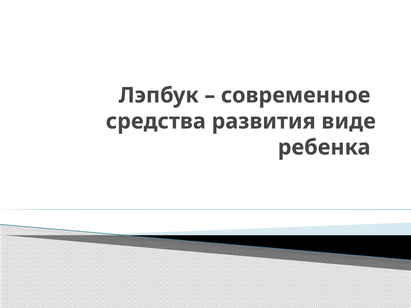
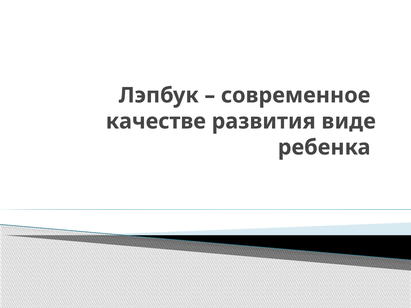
средства: средства -> качестве
